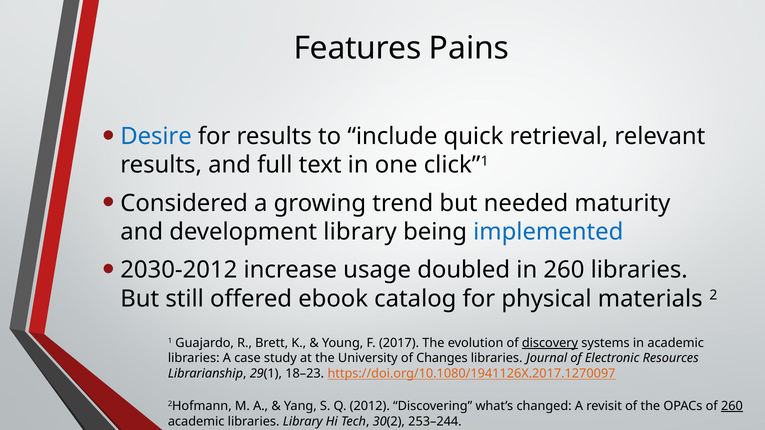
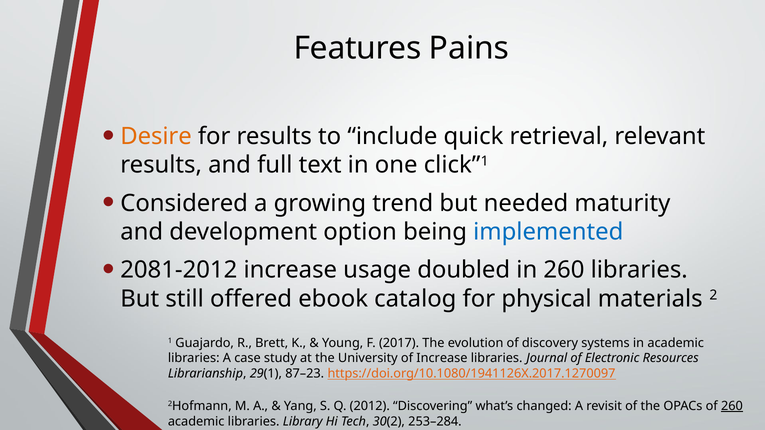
Desire colour: blue -> orange
development library: library -> option
2030-2012: 2030-2012 -> 2081-2012
discovery underline: present -> none
of Changes: Changes -> Increase
18–23: 18–23 -> 87–23
253–244: 253–244 -> 253–284
